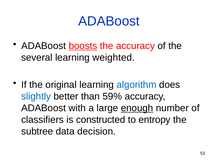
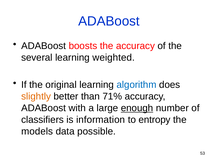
boosts underline: present -> none
slightly colour: blue -> orange
59%: 59% -> 71%
constructed: constructed -> information
subtree: subtree -> models
decision: decision -> possible
